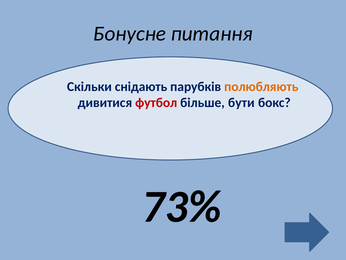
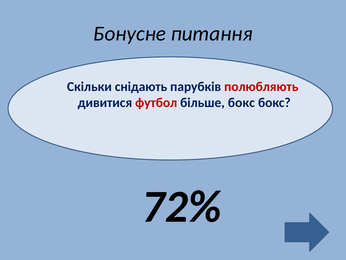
полюбляють colour: orange -> red
більше бути: бути -> бокс
73%: 73% -> 72%
